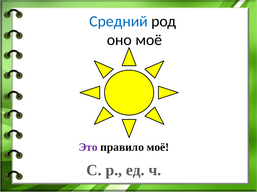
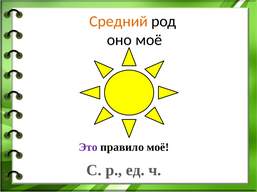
Средний colour: blue -> orange
